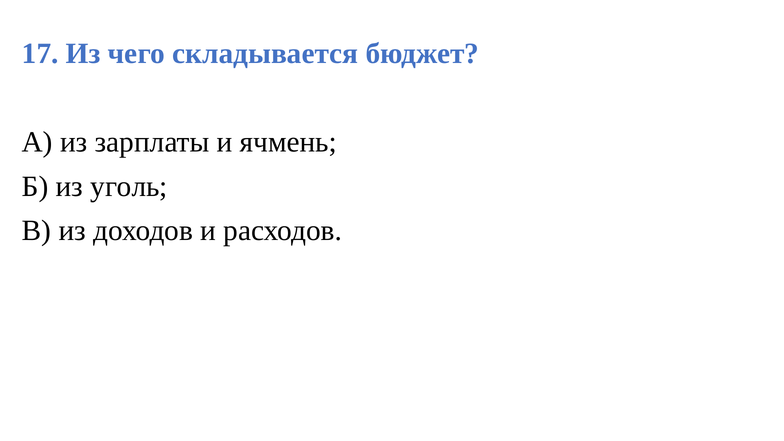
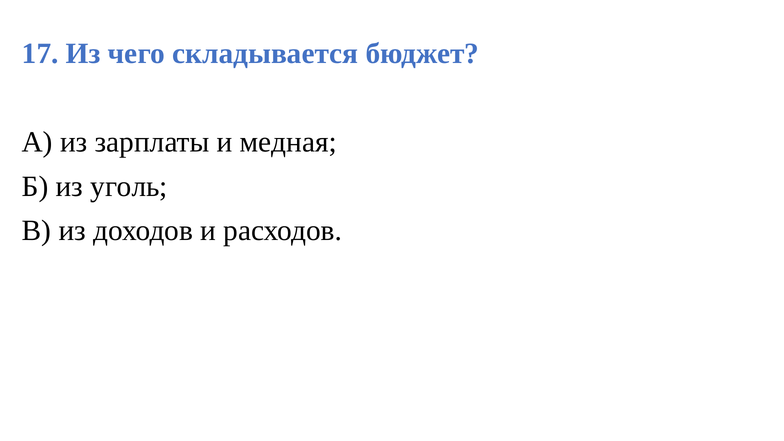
ячмень: ячмень -> медная
